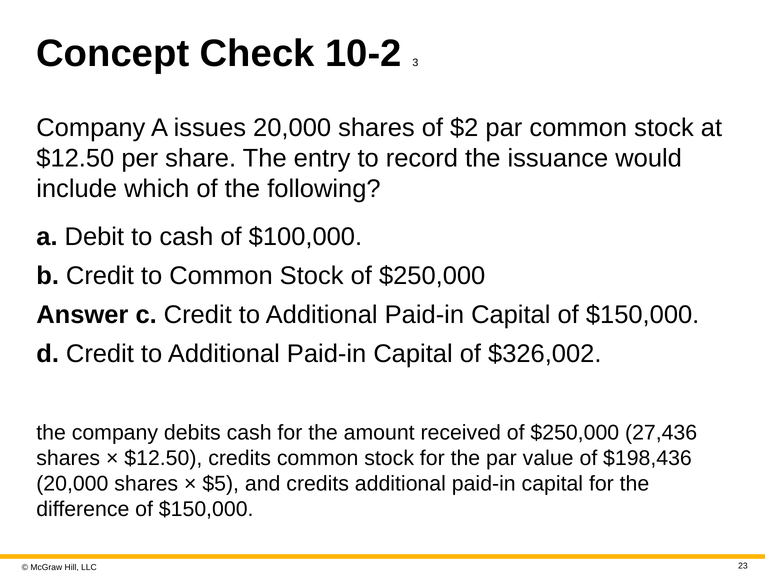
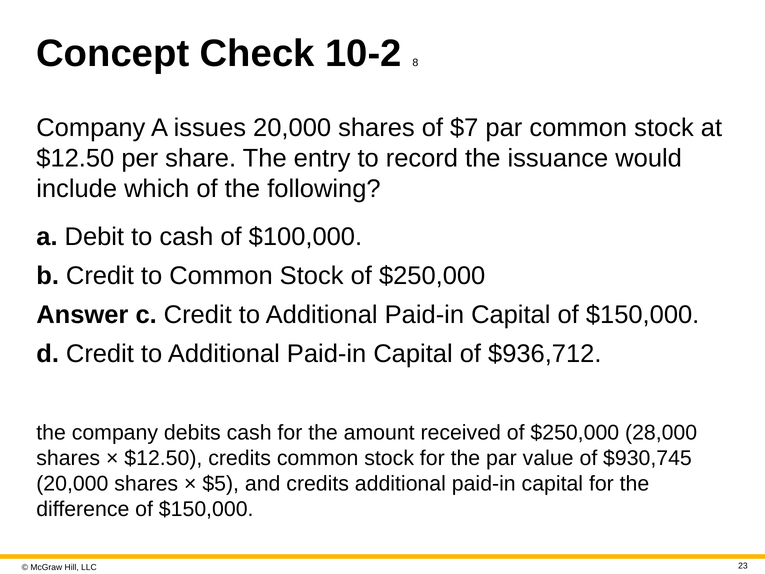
3: 3 -> 8
$2: $2 -> $7
$326,002: $326,002 -> $936,712
27,436: 27,436 -> 28,000
$198,436: $198,436 -> $930,745
